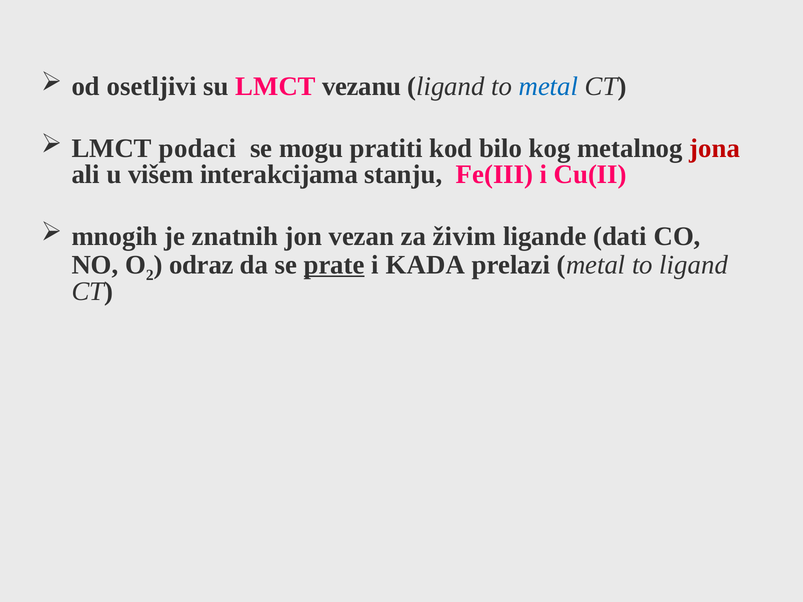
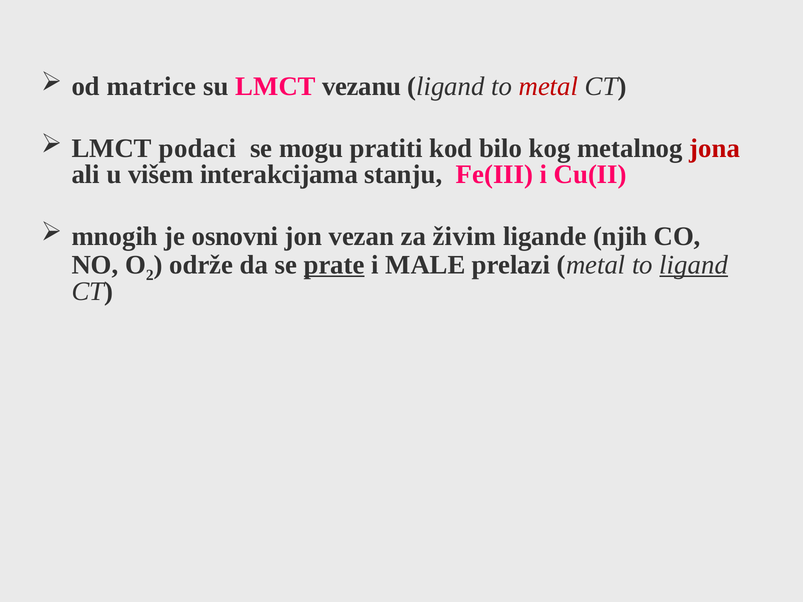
osetljivi: osetljivi -> matrice
metal at (548, 87) colour: blue -> red
znatnih: znatnih -> osnovni
dati: dati -> njih
odraz: odraz -> održe
KADA: KADA -> MALE
ligand at (694, 265) underline: none -> present
